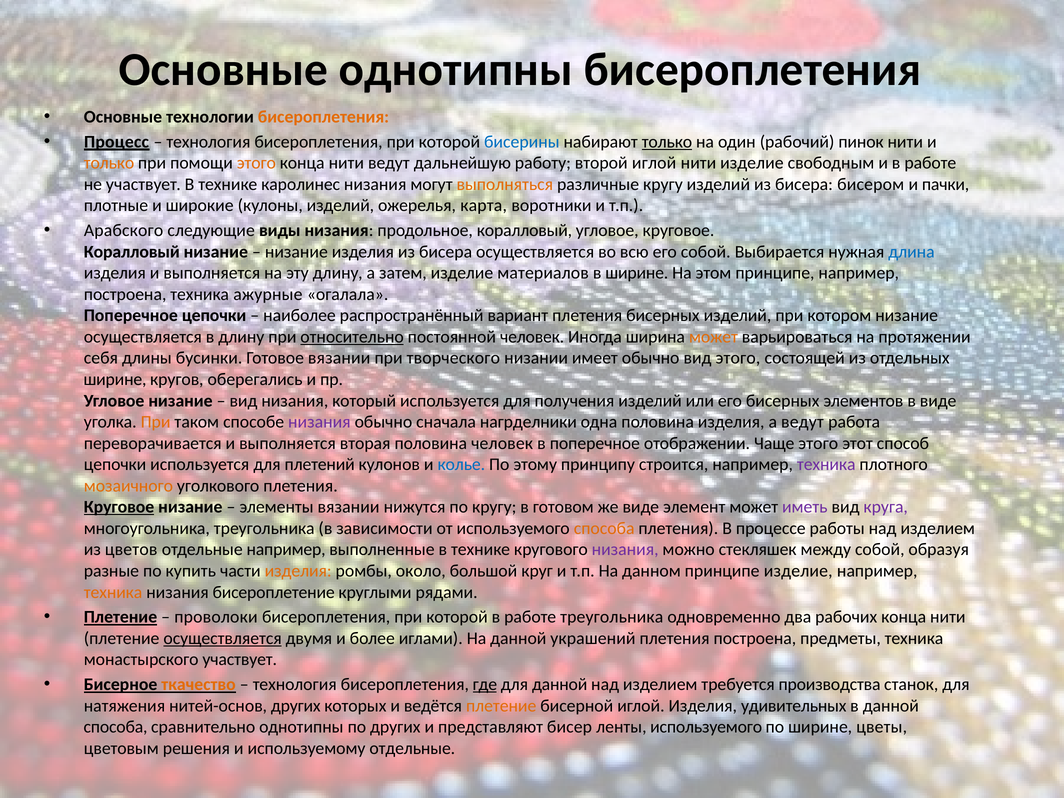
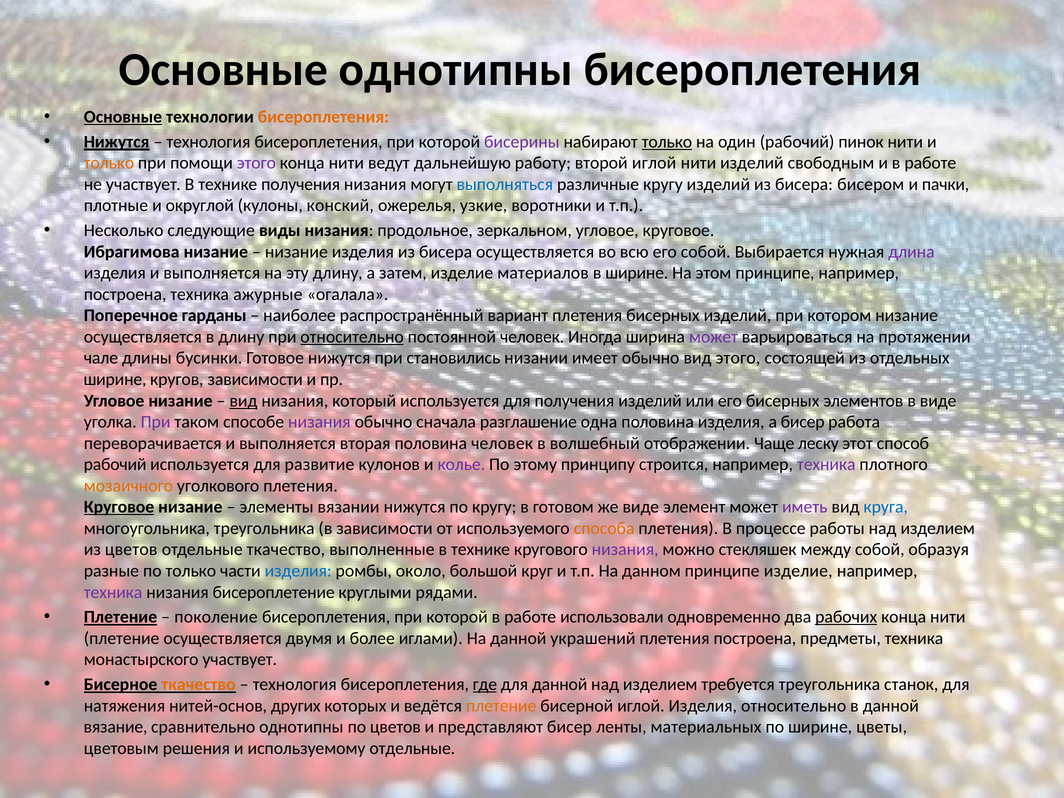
Основные at (123, 117) underline: none -> present
Процесс at (117, 142): Процесс -> Нижутся
бисерины colour: blue -> purple
этого at (256, 163) colour: orange -> purple
нити изделие: изделие -> изделий
технике каролинес: каролинес -> получения
выполняться colour: orange -> blue
широкие: широкие -> округлой
кулоны изделий: изделий -> конский
карта: карта -> узкие
Арабского: Арабского -> Несколько
продольное коралловый: коралловый -> зеркальном
Коралловый at (132, 252): Коралловый -> Ибрагимова
длина colour: blue -> purple
Поперечное цепочки: цепочки -> гарданы
может at (713, 337) colour: orange -> purple
себя: себя -> чале
Готовое вязании: вязании -> нижутся
творческого: творческого -> становились
кругов оберегались: оберегались -> зависимости
вид at (243, 401) underline: none -> present
При at (156, 422) colour: orange -> purple
нагрделники: нагрделники -> разглашение
а ведут: ведут -> бисер
в поперечное: поперечное -> волшебный
Чаще этого: этого -> леску
цепочки at (115, 465): цепочки -> рабочий
плетений: плетений -> развитие
колье colour: blue -> purple
круга colour: purple -> blue
отдельные например: например -> ткачество
по купить: купить -> только
изделия at (298, 571) colour: orange -> blue
техника at (113, 592) colour: orange -> purple
проволоки: проволоки -> поколение
работе треугольника: треугольника -> использовали
рабочих underline: none -> present
осуществляется at (223, 638) underline: present -> none
требуется производства: производства -> треугольника
Изделия удивительных: удивительных -> относительно
способа at (116, 727): способа -> вязание
по других: других -> цветов
ленты используемого: используемого -> материальных
